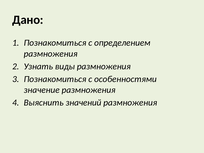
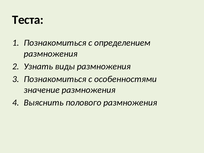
Дано: Дано -> Теста
значений: значений -> полового
